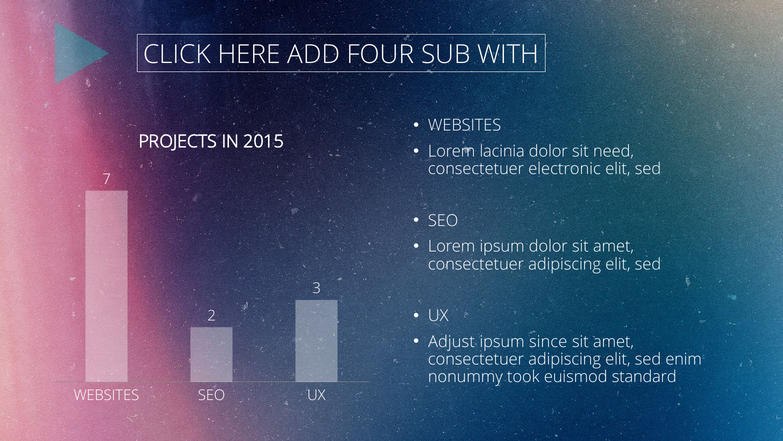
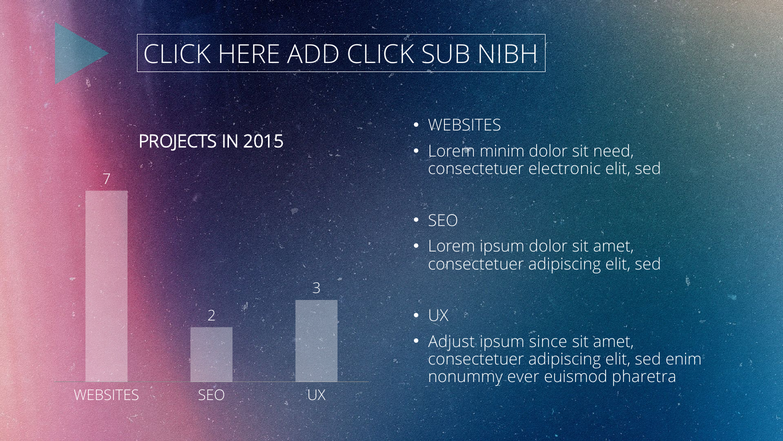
ADD FOUR: FOUR -> CLICK
WITH: WITH -> NIBH
lacinia: lacinia -> minim
took: took -> ever
standard: standard -> pharetra
